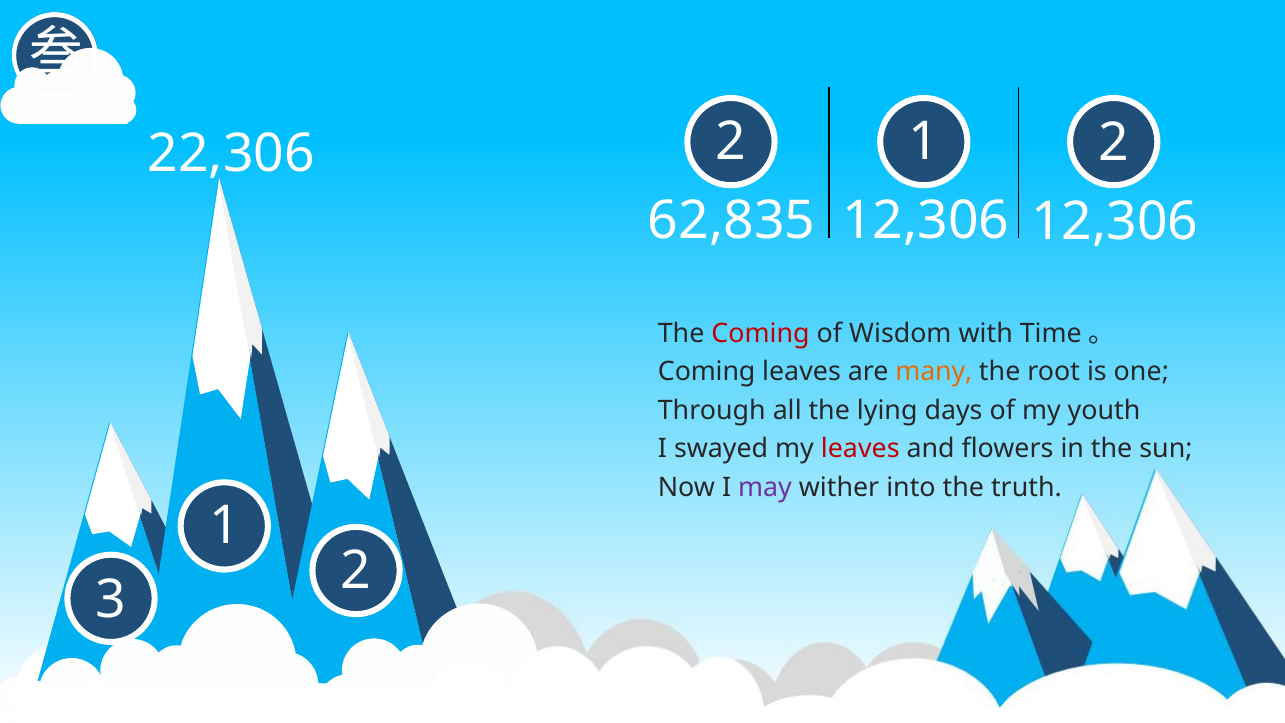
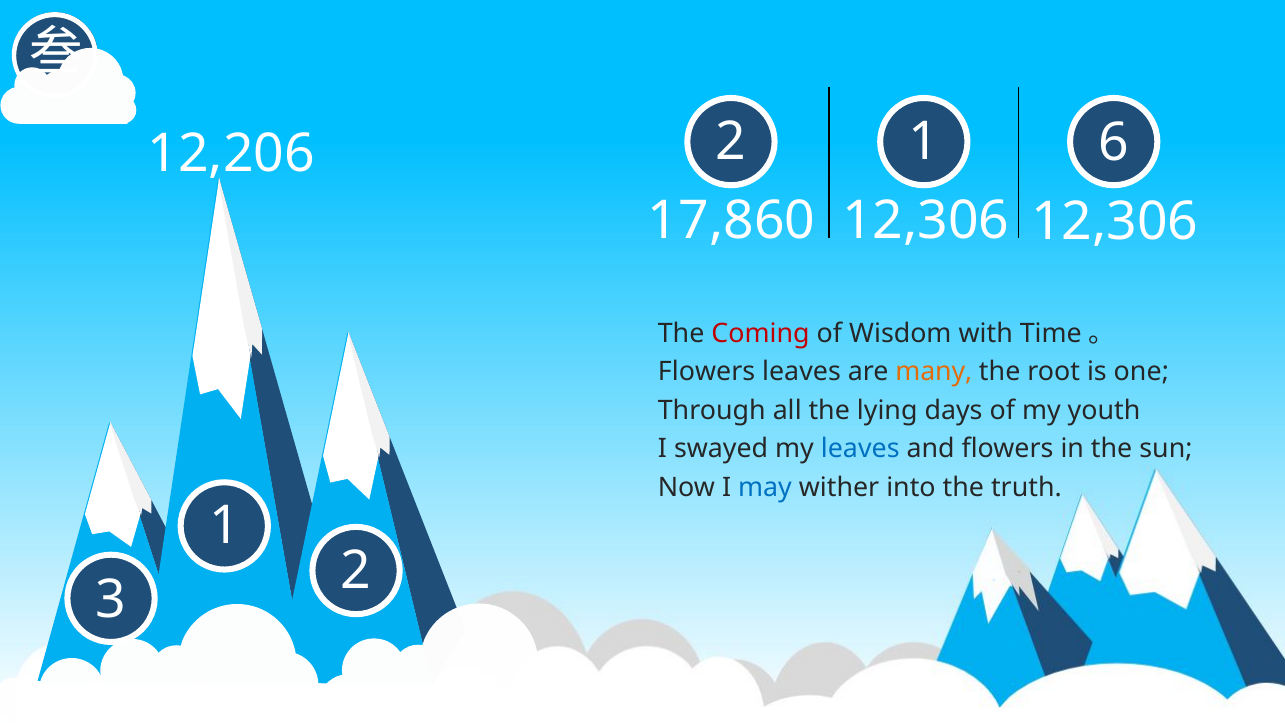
2 2: 2 -> 6
22,306: 22,306 -> 12,206
62,835: 62,835 -> 17,860
Coming at (707, 372): Coming -> Flowers
leaves at (860, 449) colour: red -> blue
may colour: purple -> blue
